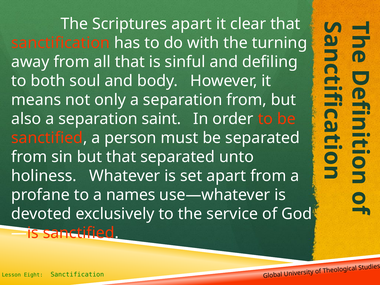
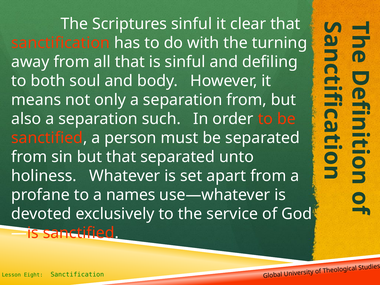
Scriptures apart: apart -> sinful
saint: saint -> such
